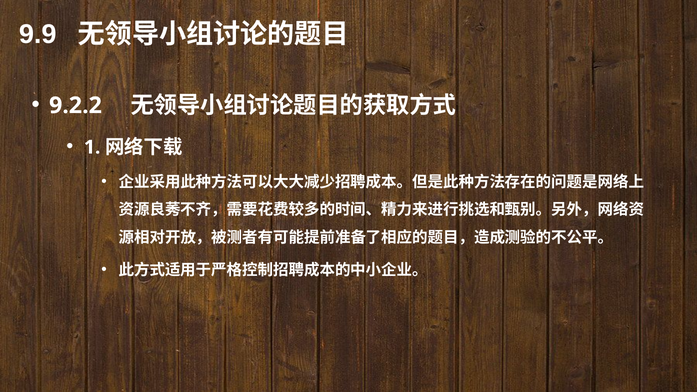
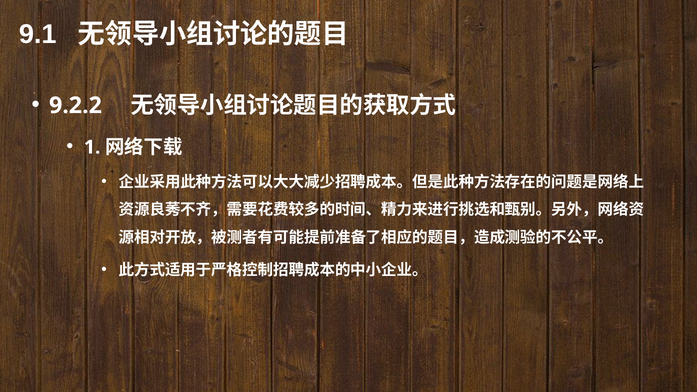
9.9: 9.9 -> 9.1
